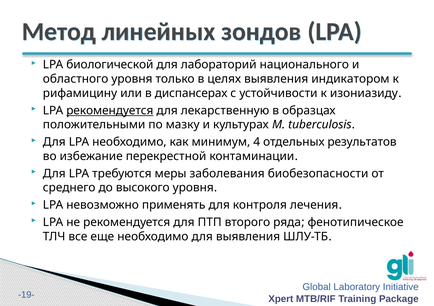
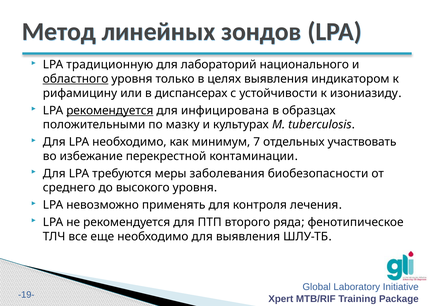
биологической: биологической -> традиционную
областного underline: none -> present
лекарственную: лекарственную -> инфицирована
4: 4 -> 7
результатов: результатов -> участвовать
